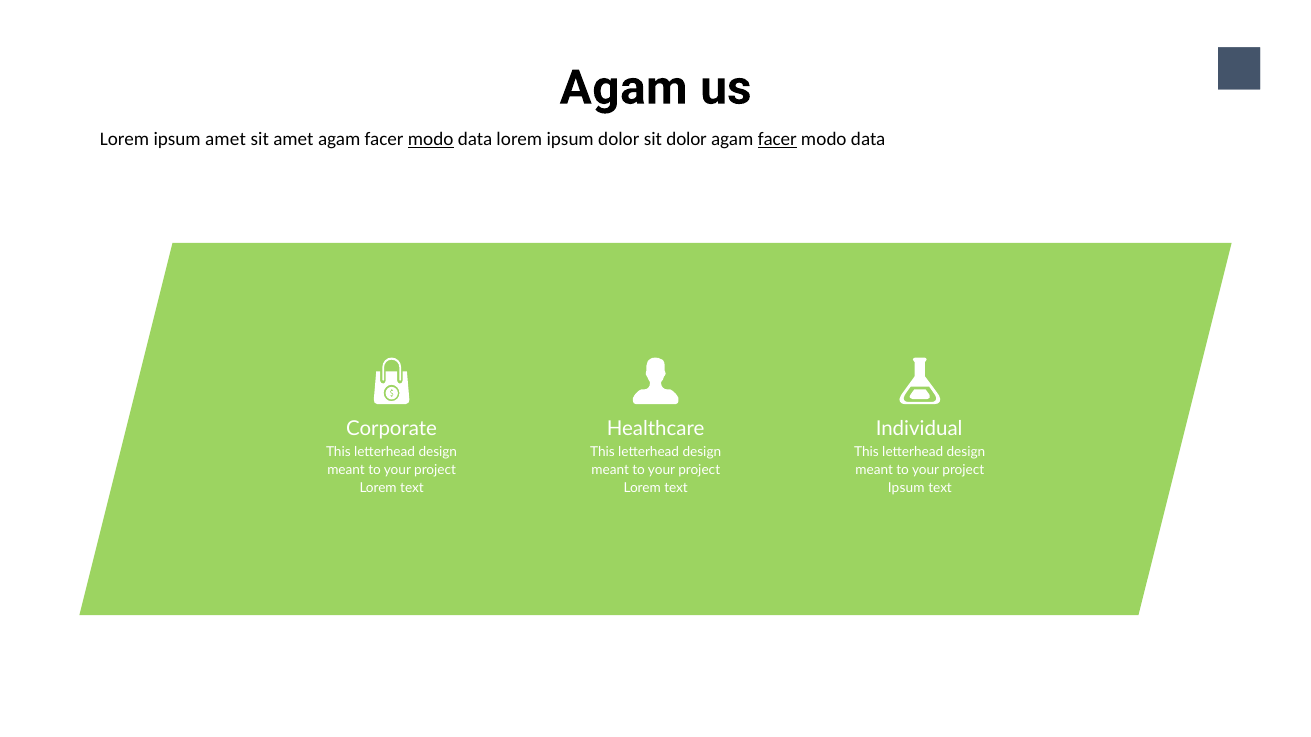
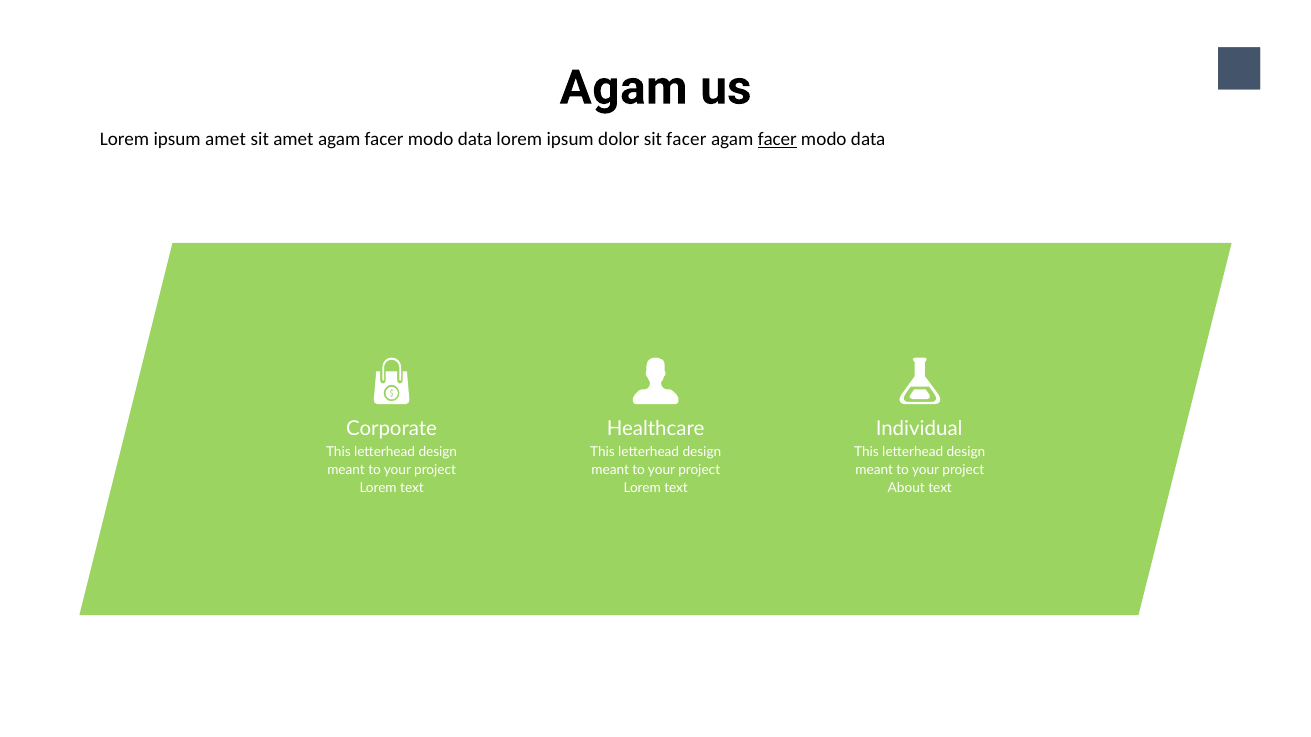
modo at (431, 140) underline: present -> none
sit dolor: dolor -> facer
Ipsum at (906, 488): Ipsum -> About
